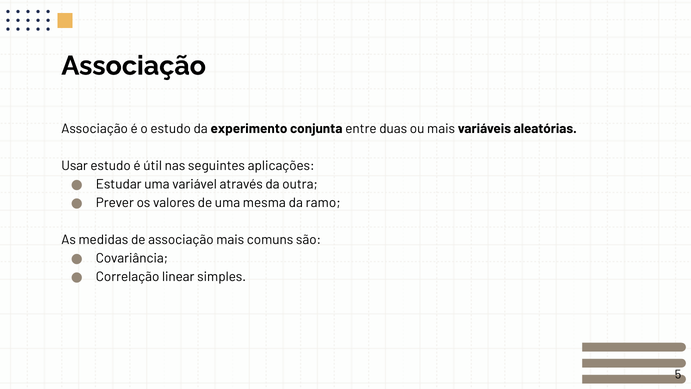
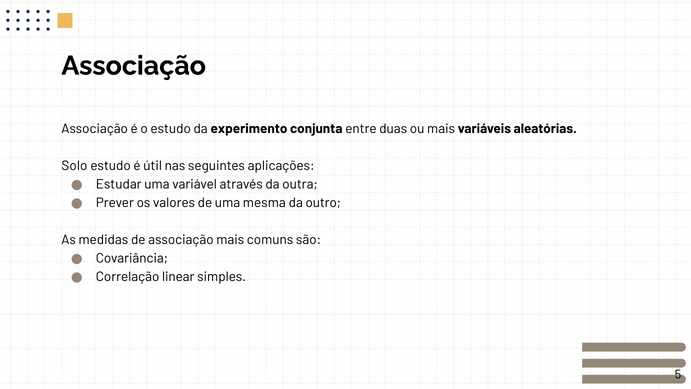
Usar: Usar -> Solo
ramo: ramo -> outro
